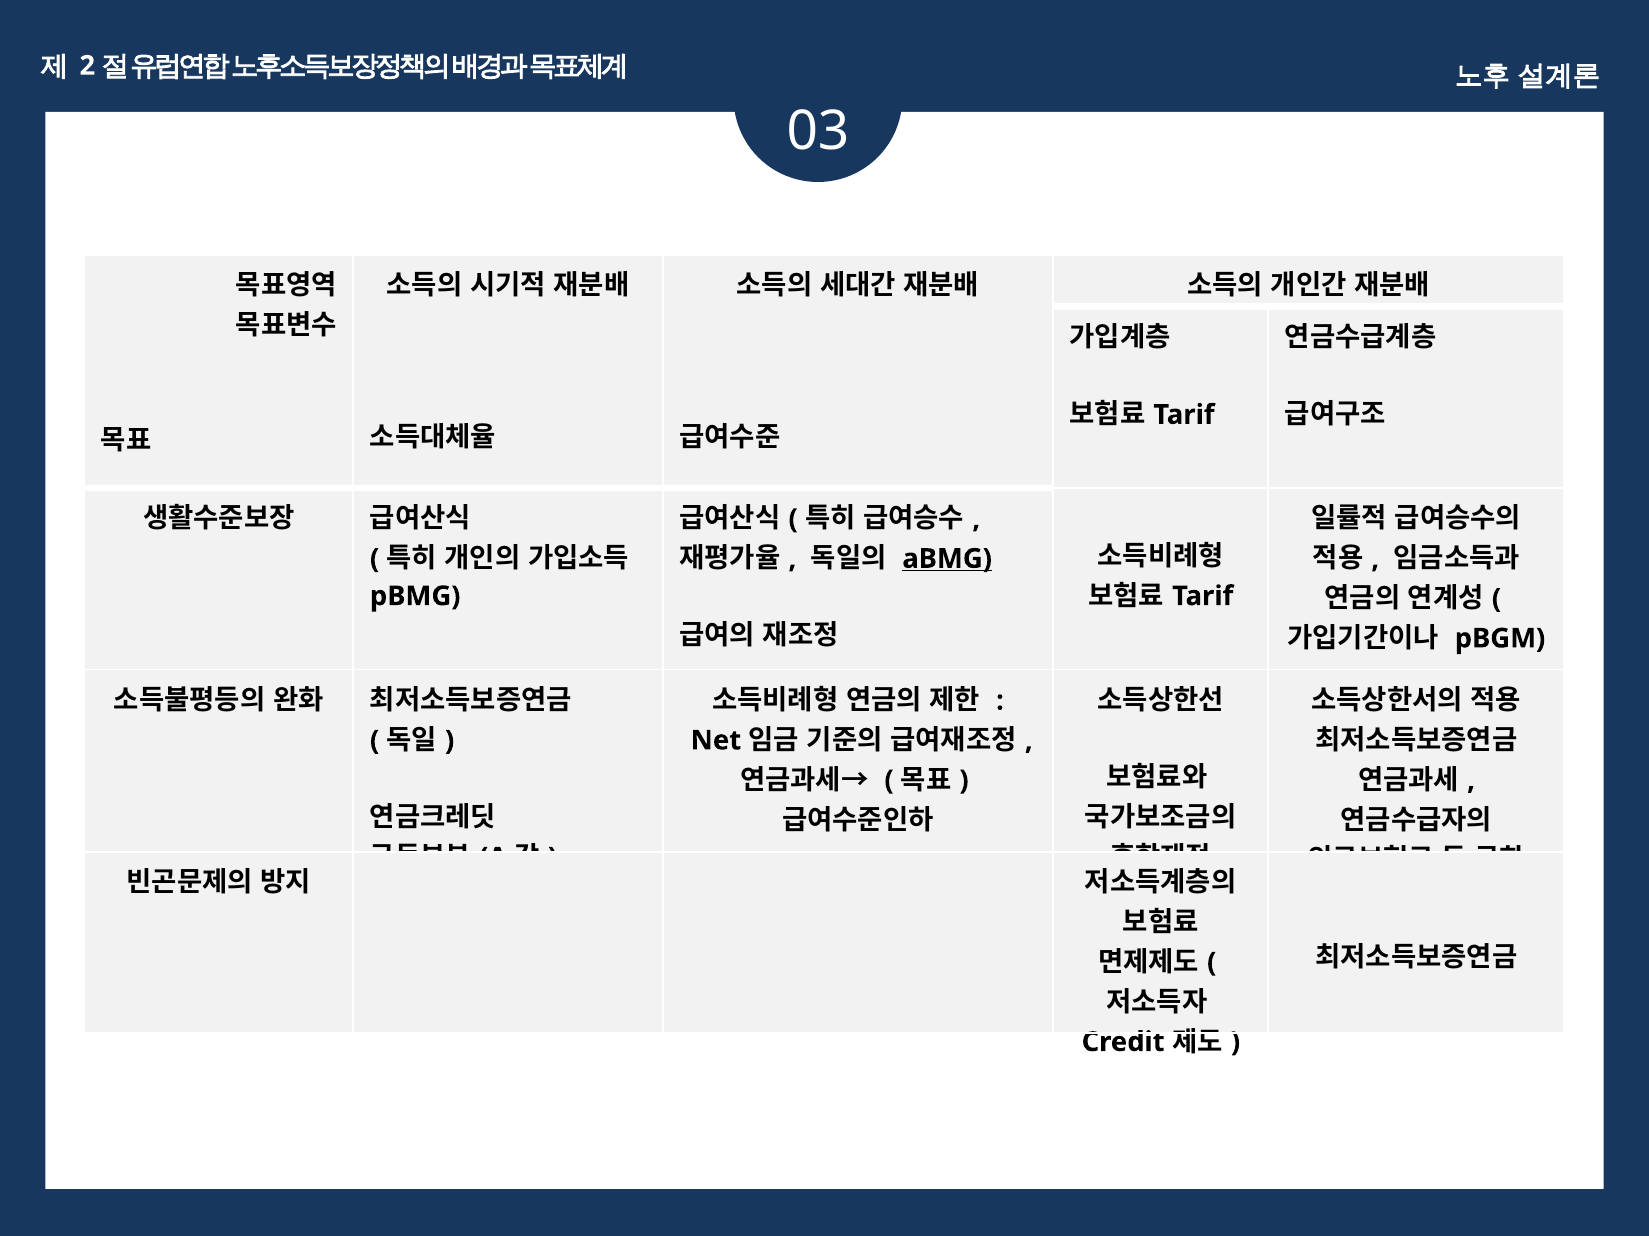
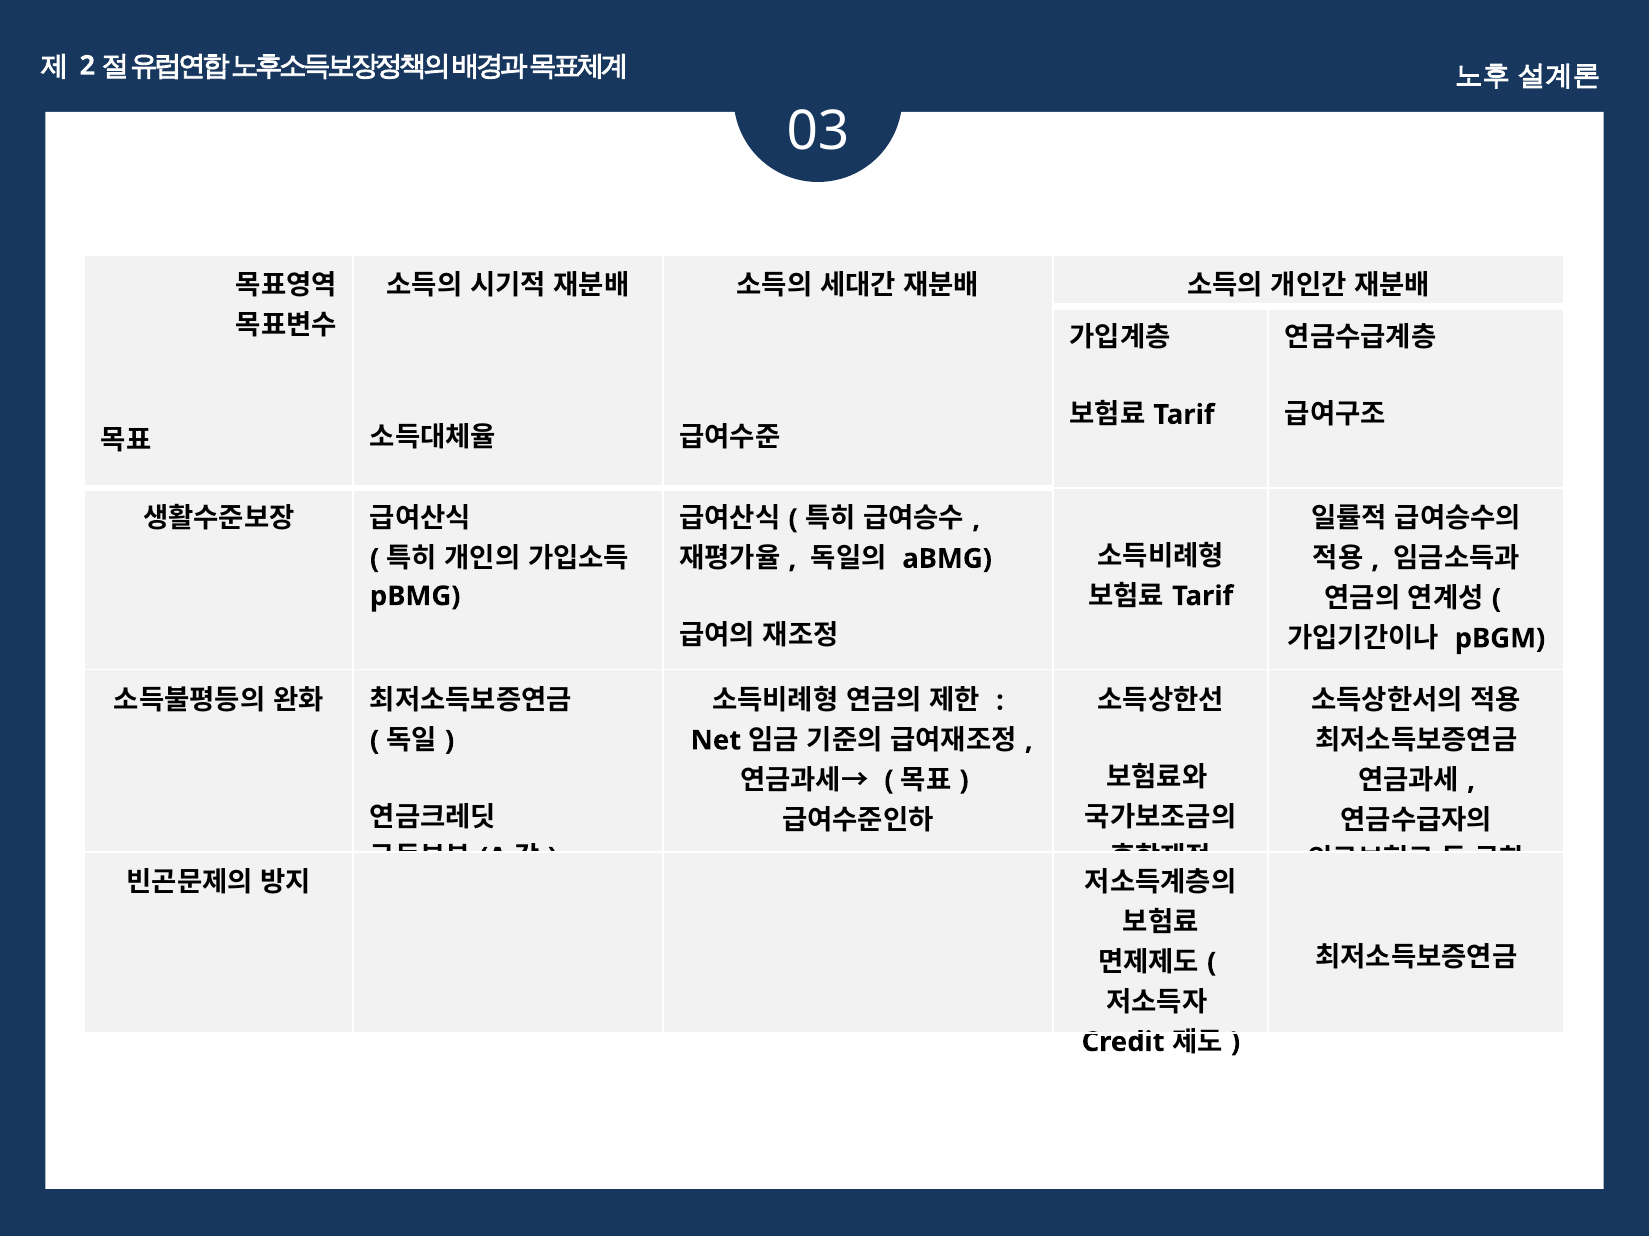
aBMG underline: present -> none
